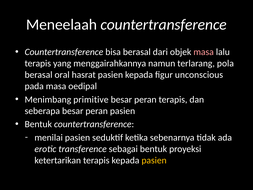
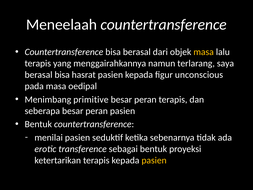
masa at (204, 52) colour: pink -> yellow
pola: pola -> saya
berasal oral: oral -> bisa
